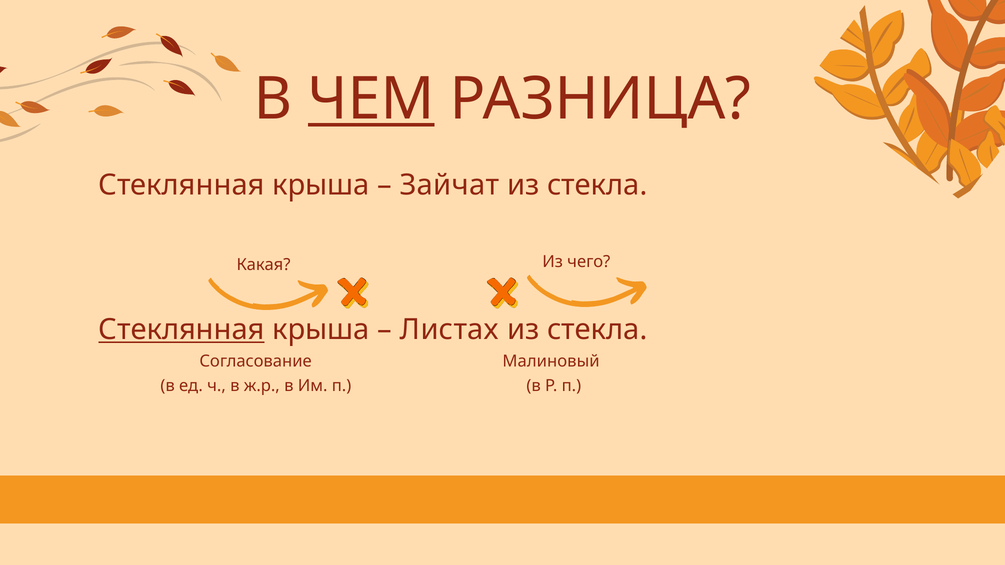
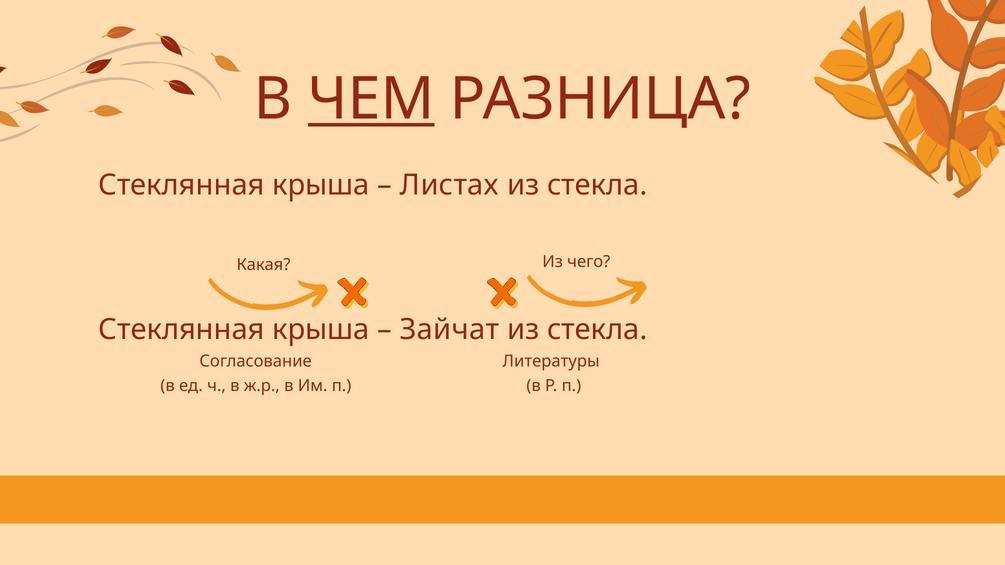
Зайчат: Зайчат -> Листах
Стеклянная at (182, 330) underline: present -> none
Листах: Листах -> Зайчат
Малиновый: Малиновый -> Литературы
